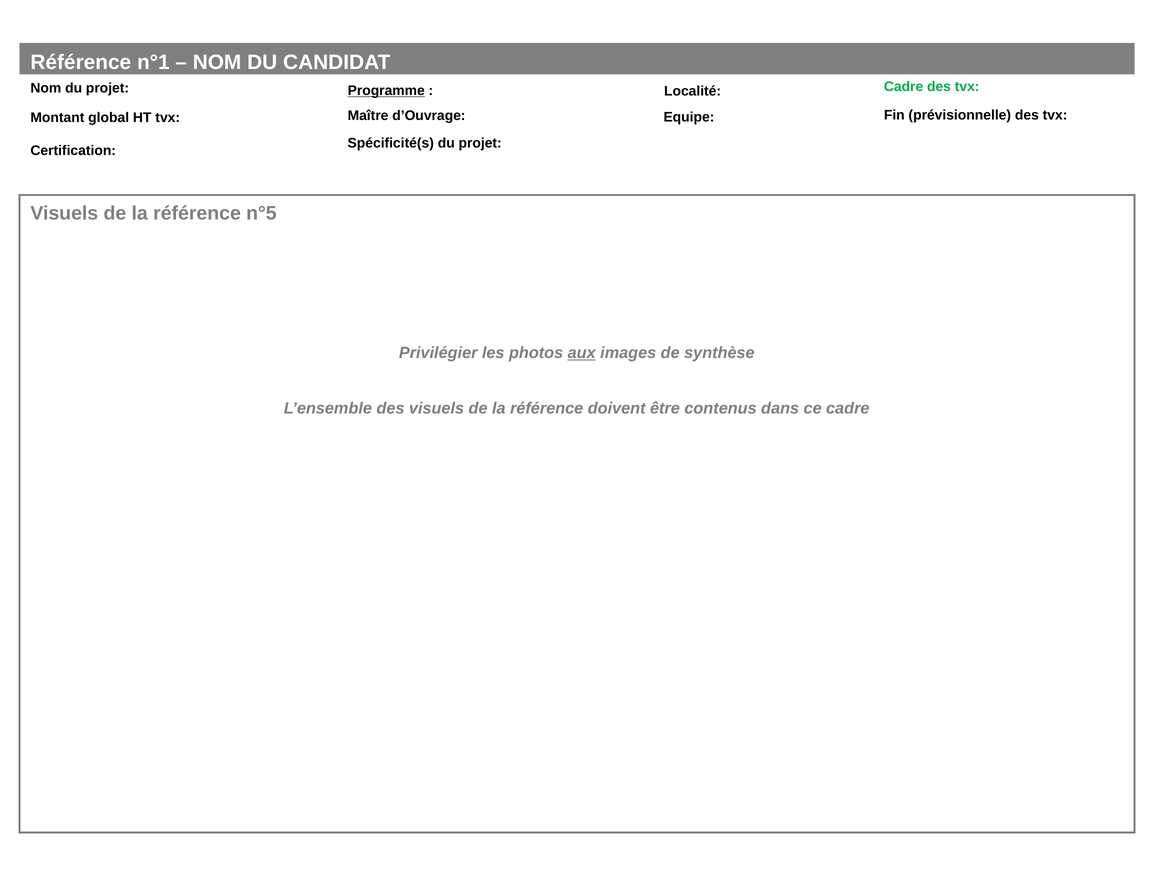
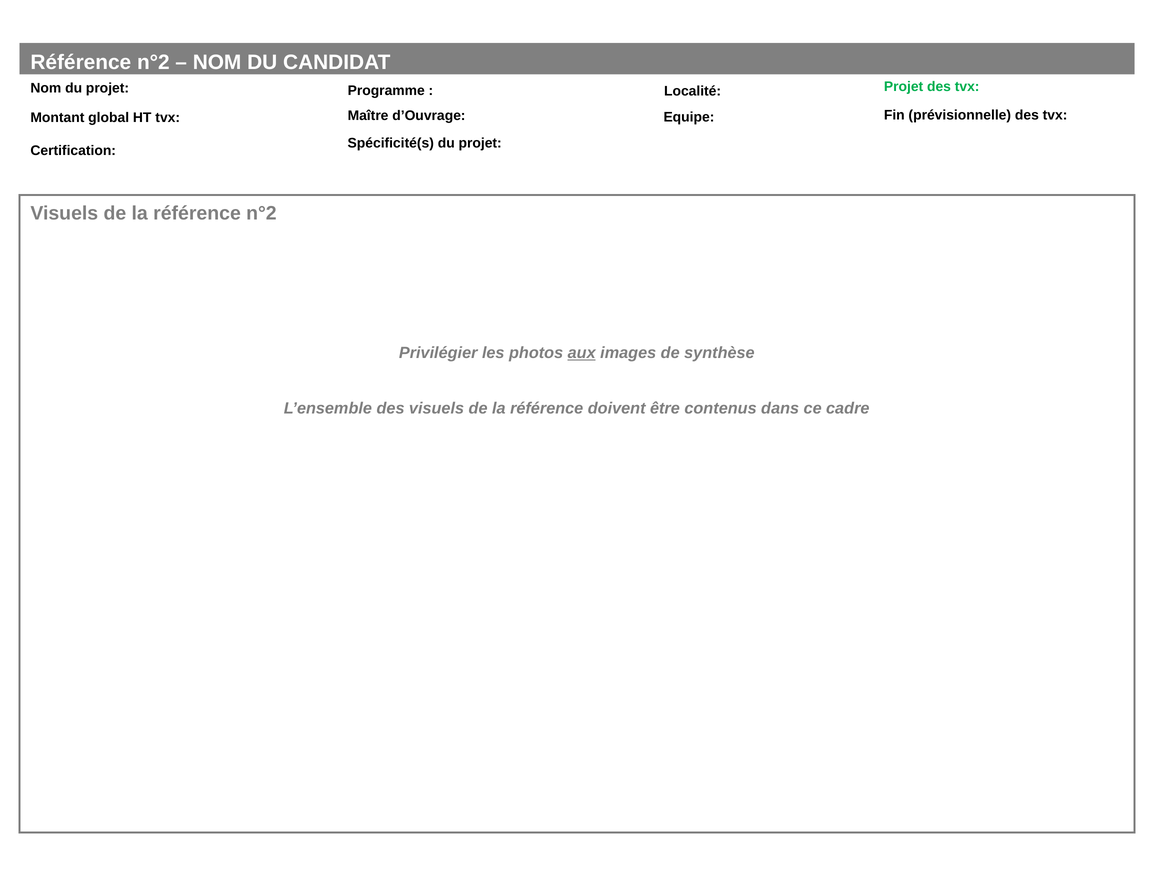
n°1 at (153, 62): n°1 -> n°2
projet Cadre: Cadre -> Projet
Programme underline: present -> none
la référence n°5: n°5 -> n°2
